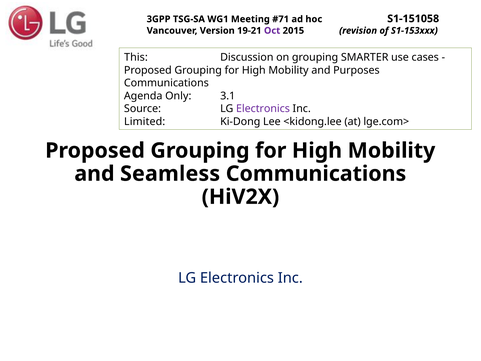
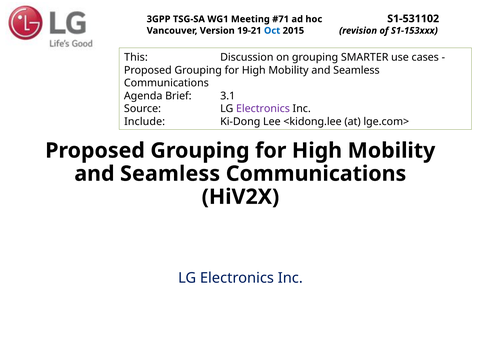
S1-151058: S1-151058 -> S1-531102
Oct colour: purple -> blue
Purposes at (356, 70): Purposes -> Seamless
Only: Only -> Brief
Limited: Limited -> Include
